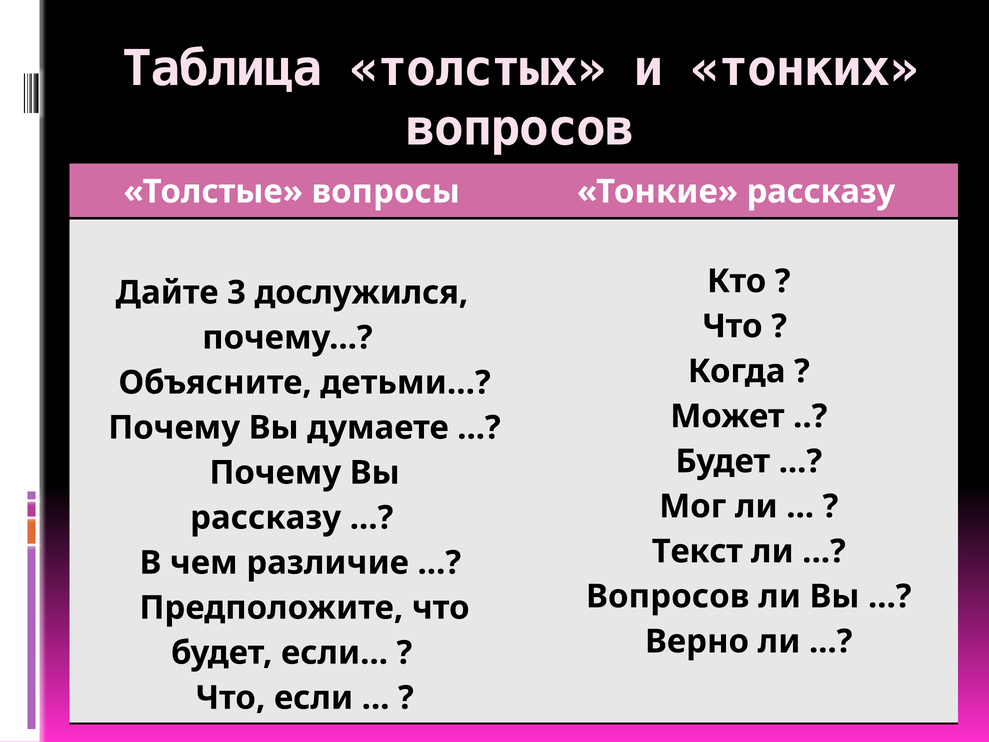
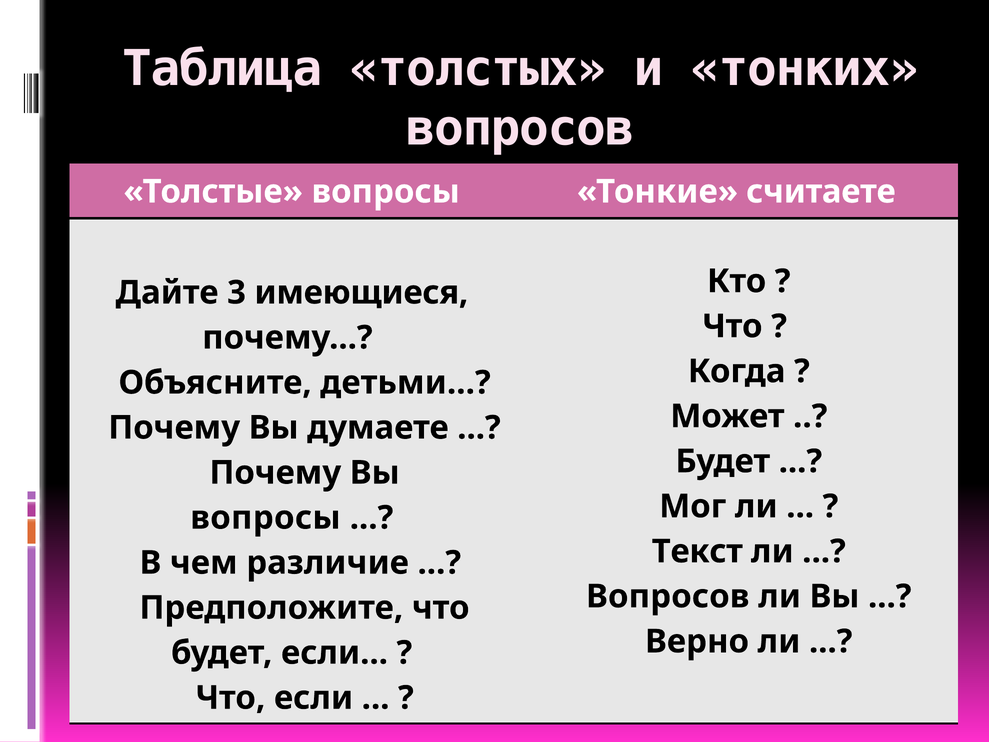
Тонкие рассказу: рассказу -> считаете
дослужился: дослужился -> имеющиеся
рассказу at (266, 518): рассказу -> вопросы
